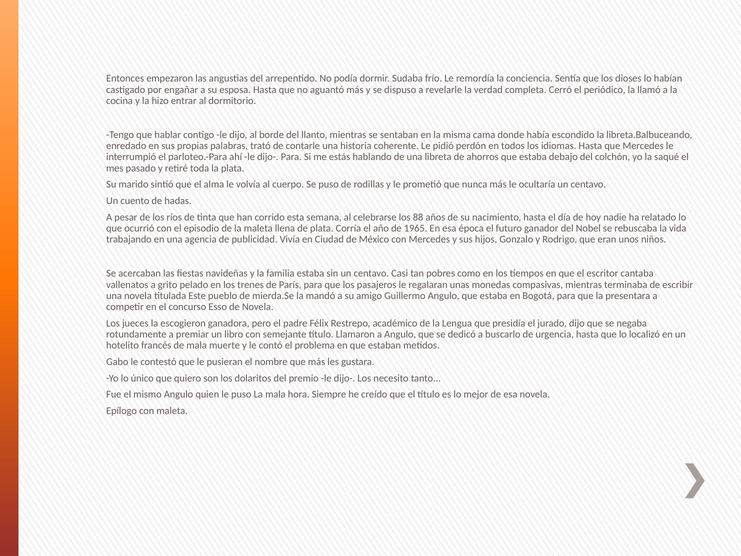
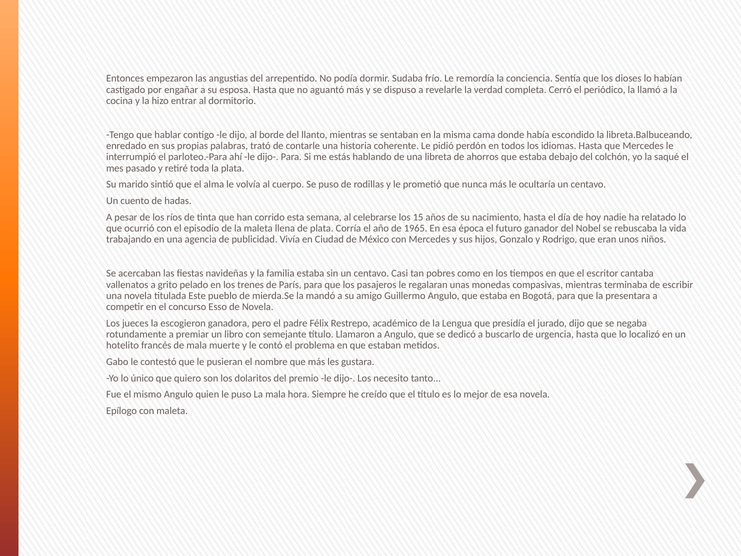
88: 88 -> 15
